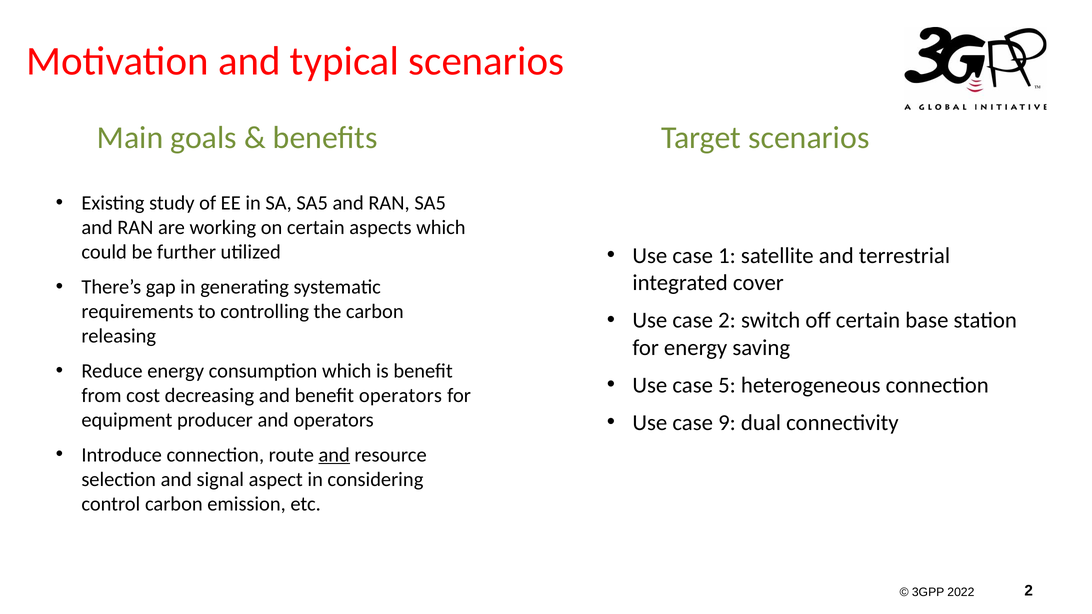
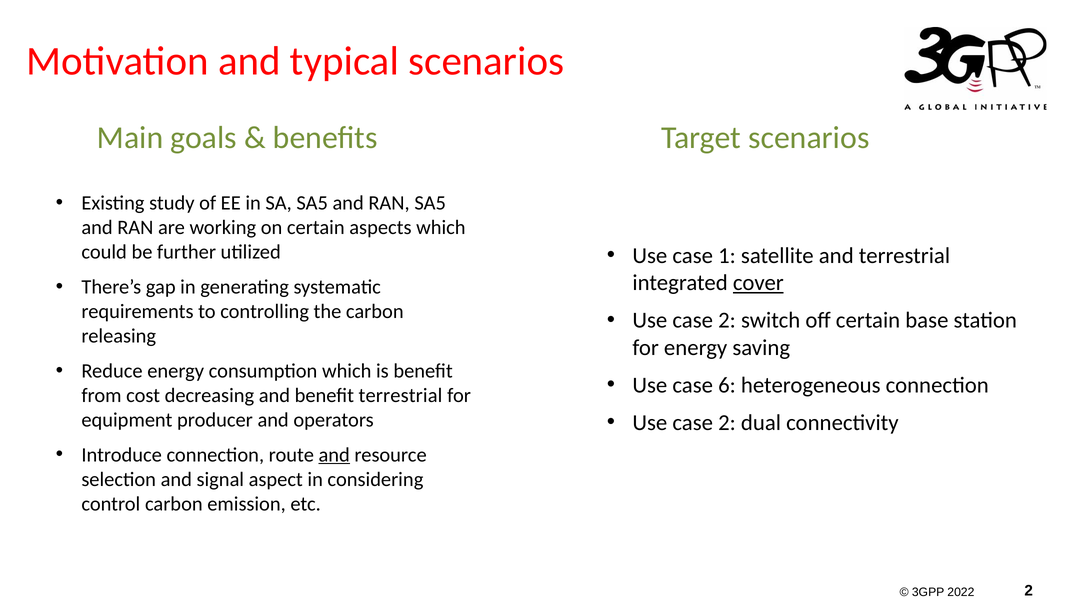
cover underline: none -> present
5: 5 -> 6
benefit operators: operators -> terrestrial
9 at (727, 423): 9 -> 2
